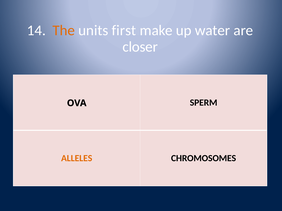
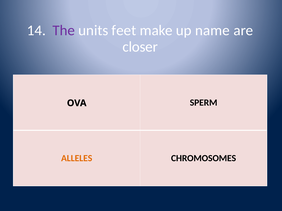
The colour: orange -> purple
first: first -> feet
water: water -> name
